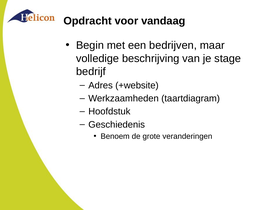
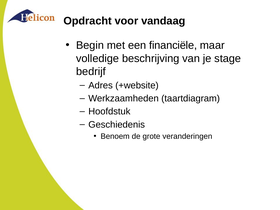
bedrijven: bedrijven -> financiële
